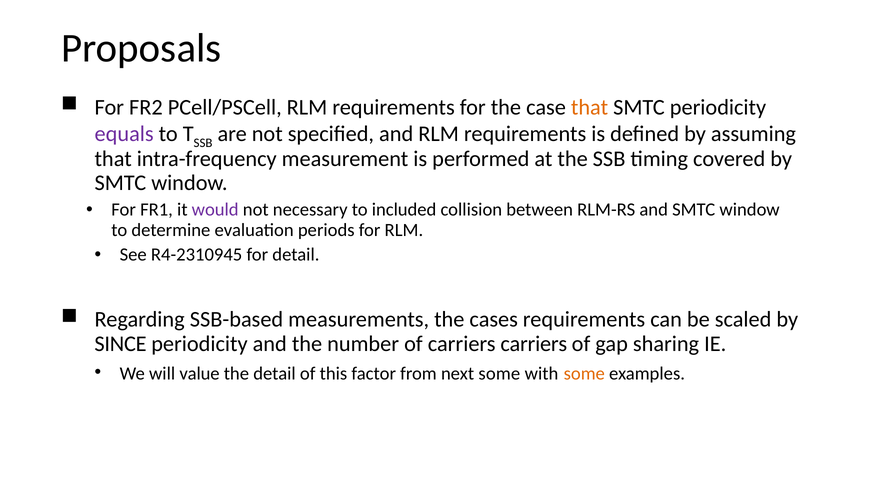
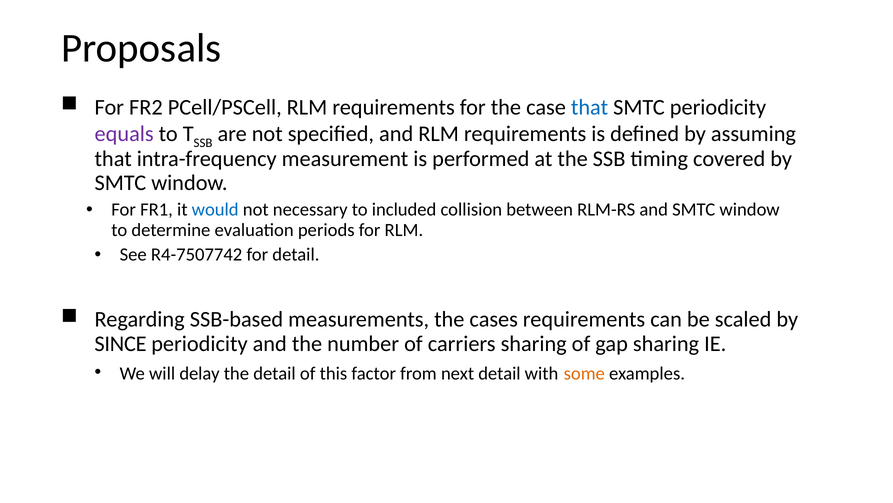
that at (590, 107) colour: orange -> blue
would colour: purple -> blue
R4-2310945: R4-2310945 -> R4-7507742
carriers carriers: carriers -> sharing
value: value -> delay
next some: some -> detail
